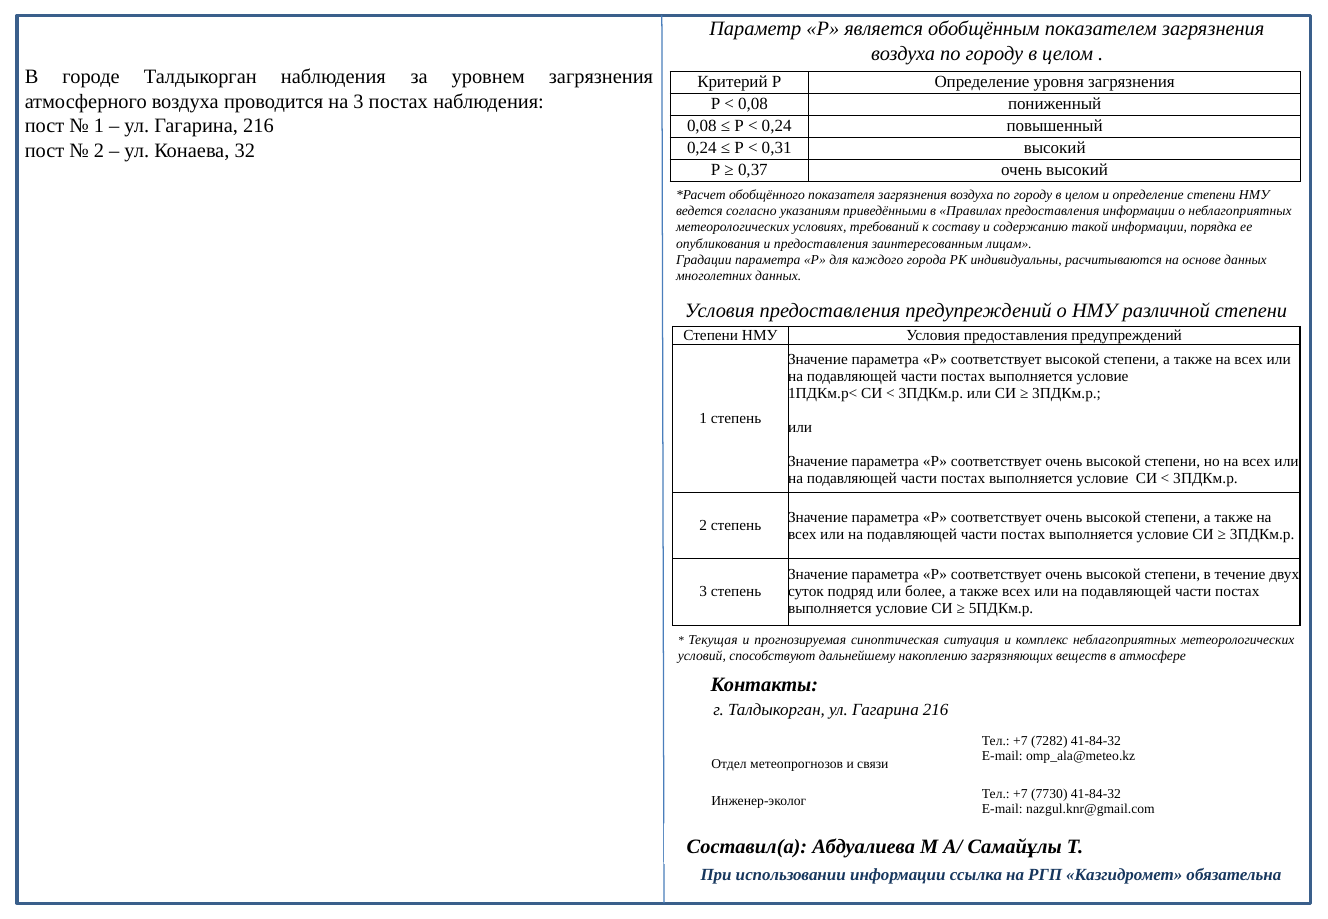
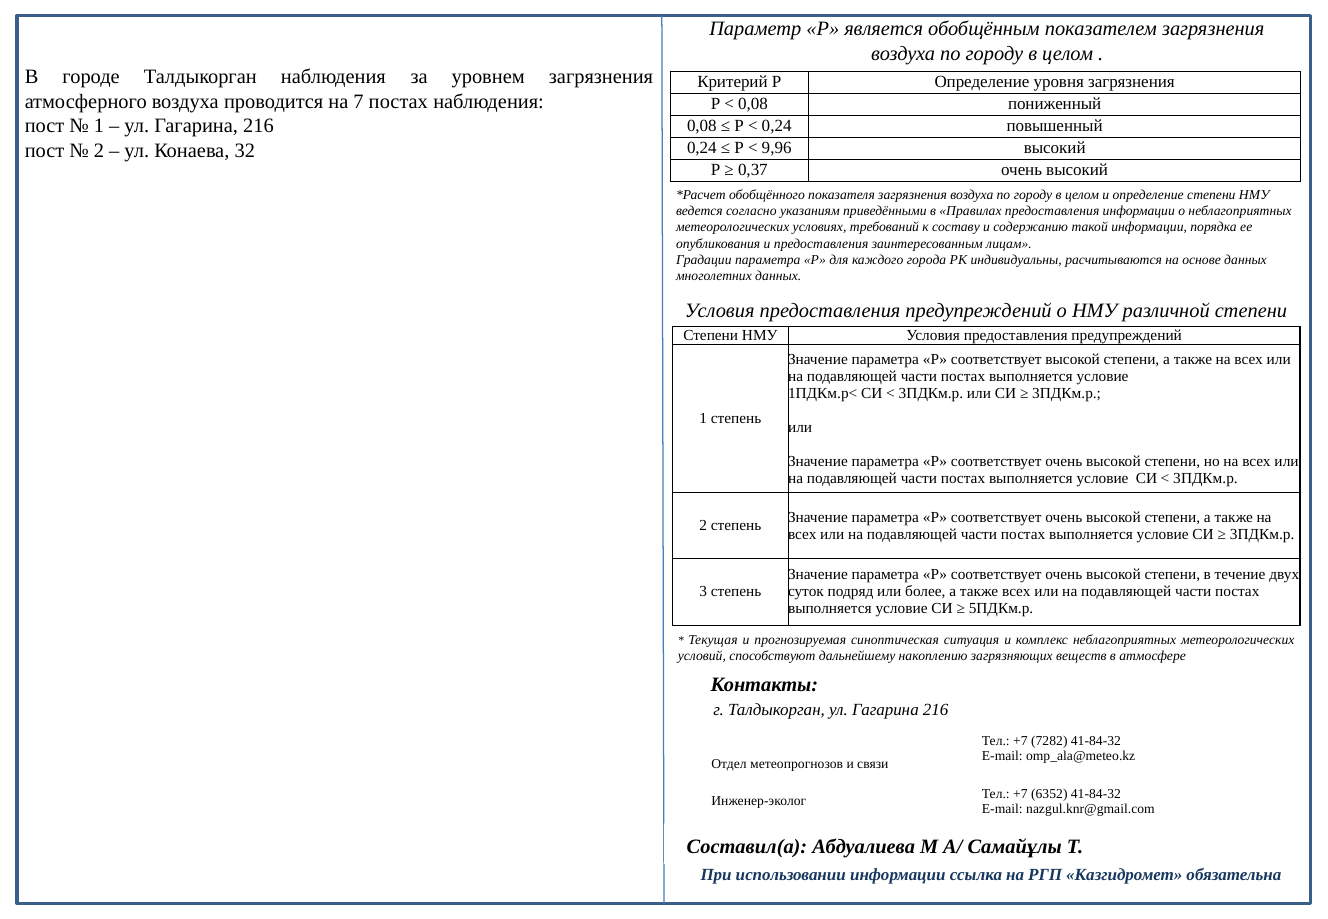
на 3: 3 -> 7
0,31: 0,31 -> 9,96
7730: 7730 -> 6352
